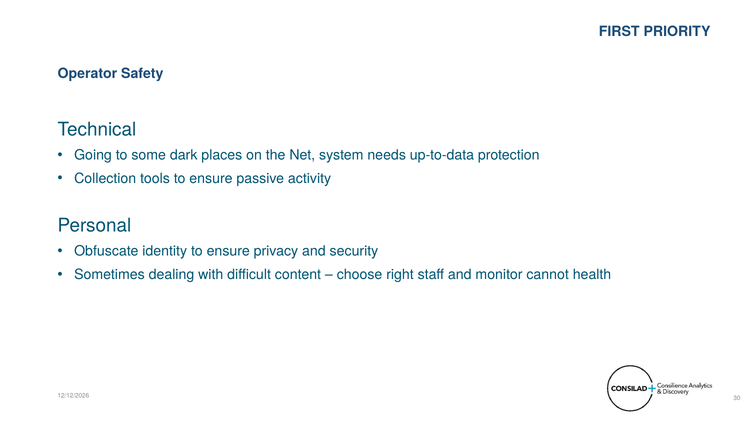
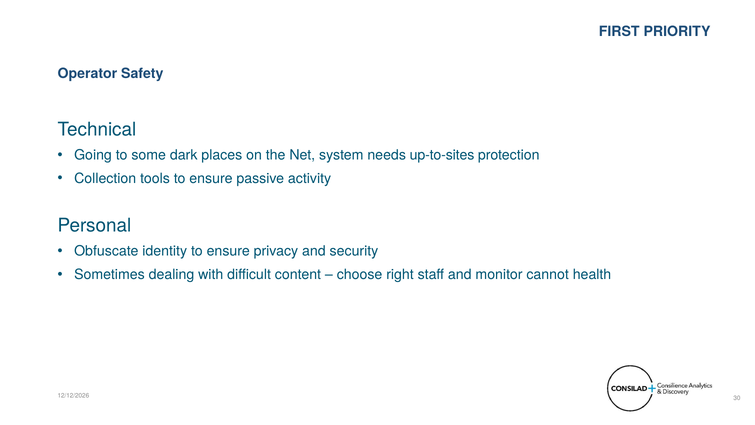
up-to-data: up-to-data -> up-to-sites
